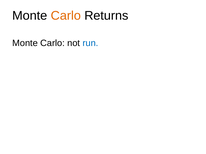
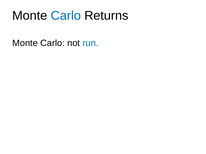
Carlo at (66, 16) colour: orange -> blue
